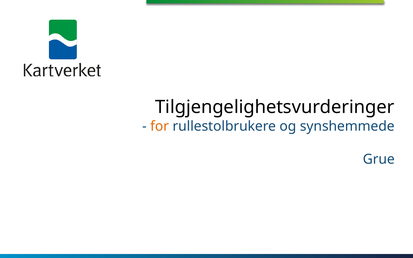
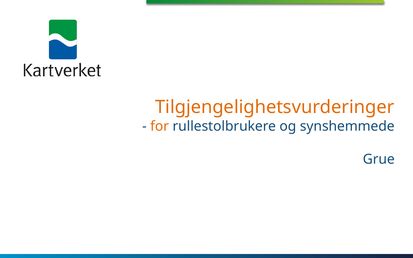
Tilgjengelighetsvurderinger colour: black -> orange
